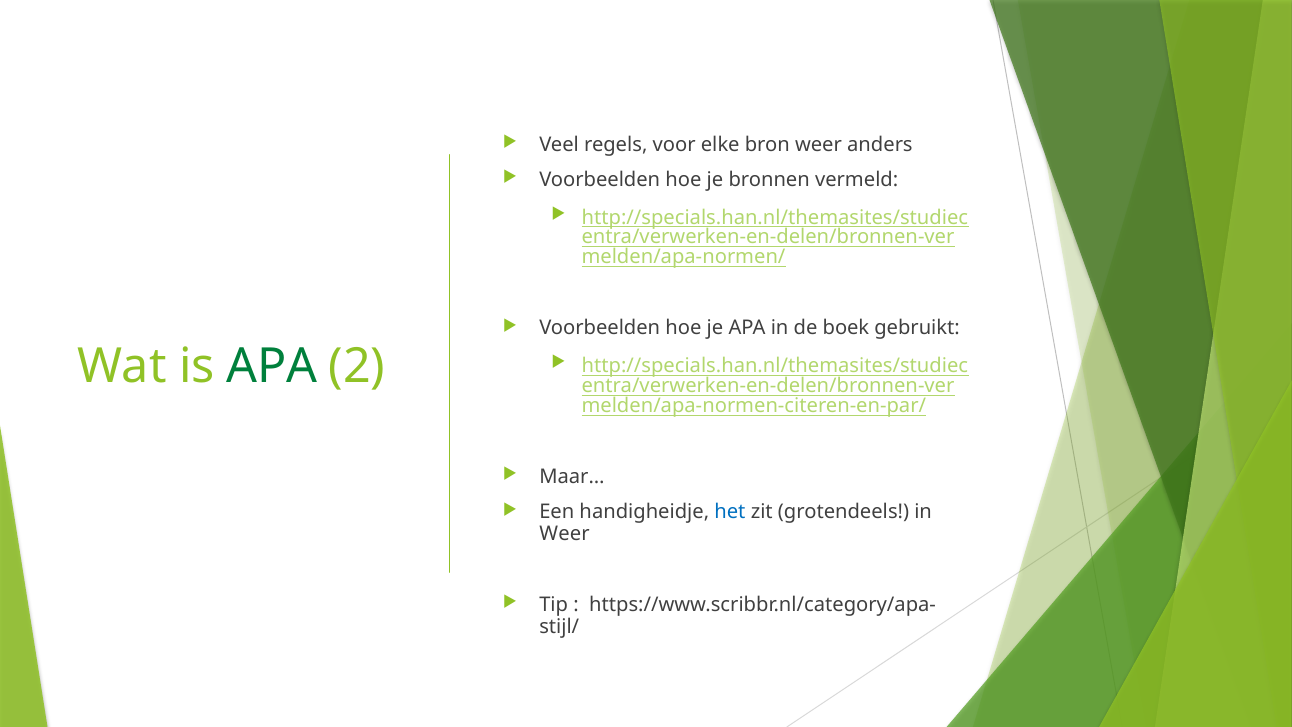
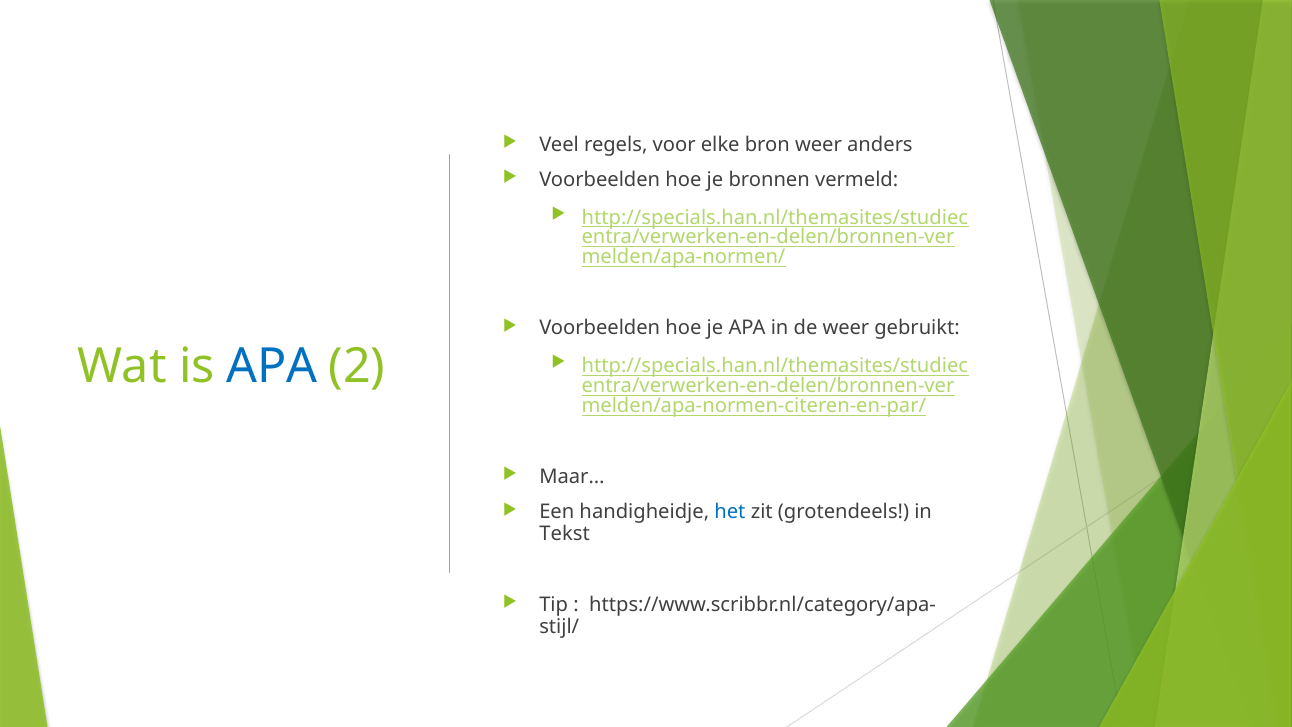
de boek: boek -> weer
APA at (272, 367) colour: green -> blue
Weer at (565, 534): Weer -> Tekst
